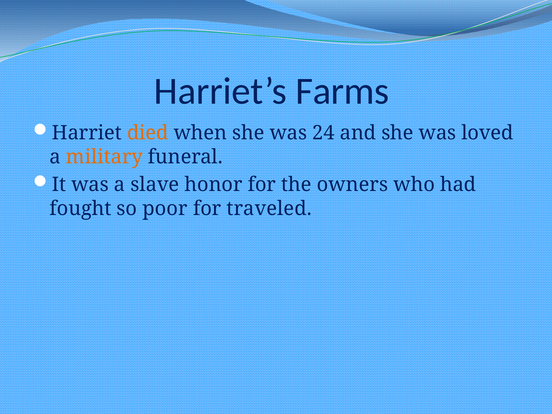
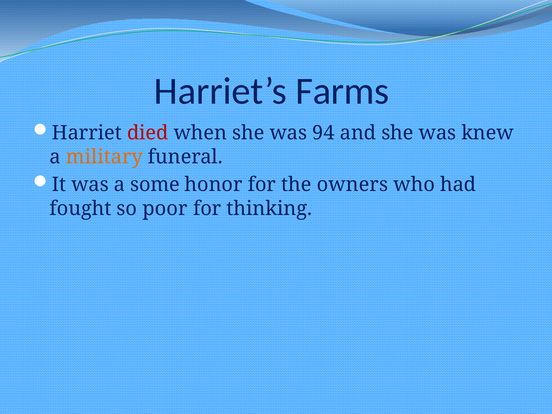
died colour: orange -> red
24: 24 -> 94
loved: loved -> knew
slave: slave -> some
traveled: traveled -> thinking
